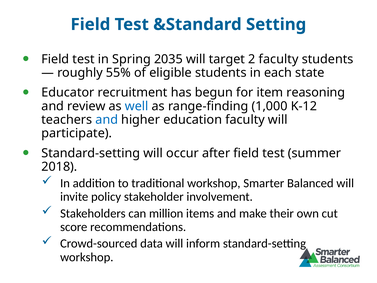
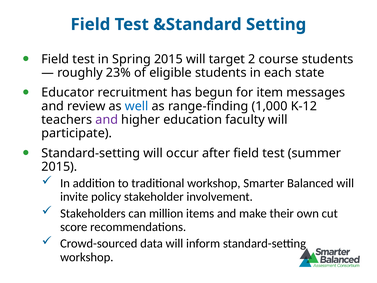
Spring 2035: 2035 -> 2015
2 faculty: faculty -> course
55%: 55% -> 23%
reasoning: reasoning -> messages
and at (107, 120) colour: blue -> purple
2018 at (59, 167): 2018 -> 2015
